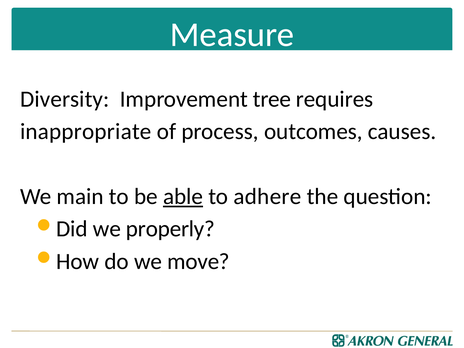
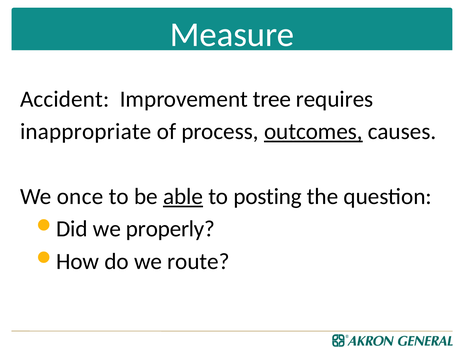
Diversity: Diversity -> Accident
outcomes underline: none -> present
main: main -> once
adhere: adhere -> posting
move: move -> route
